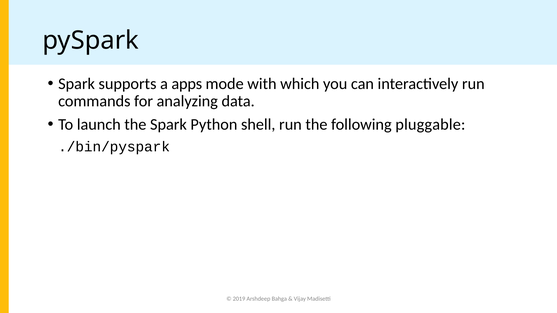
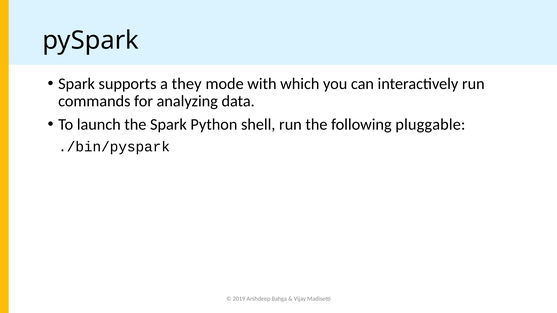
apps: apps -> they
